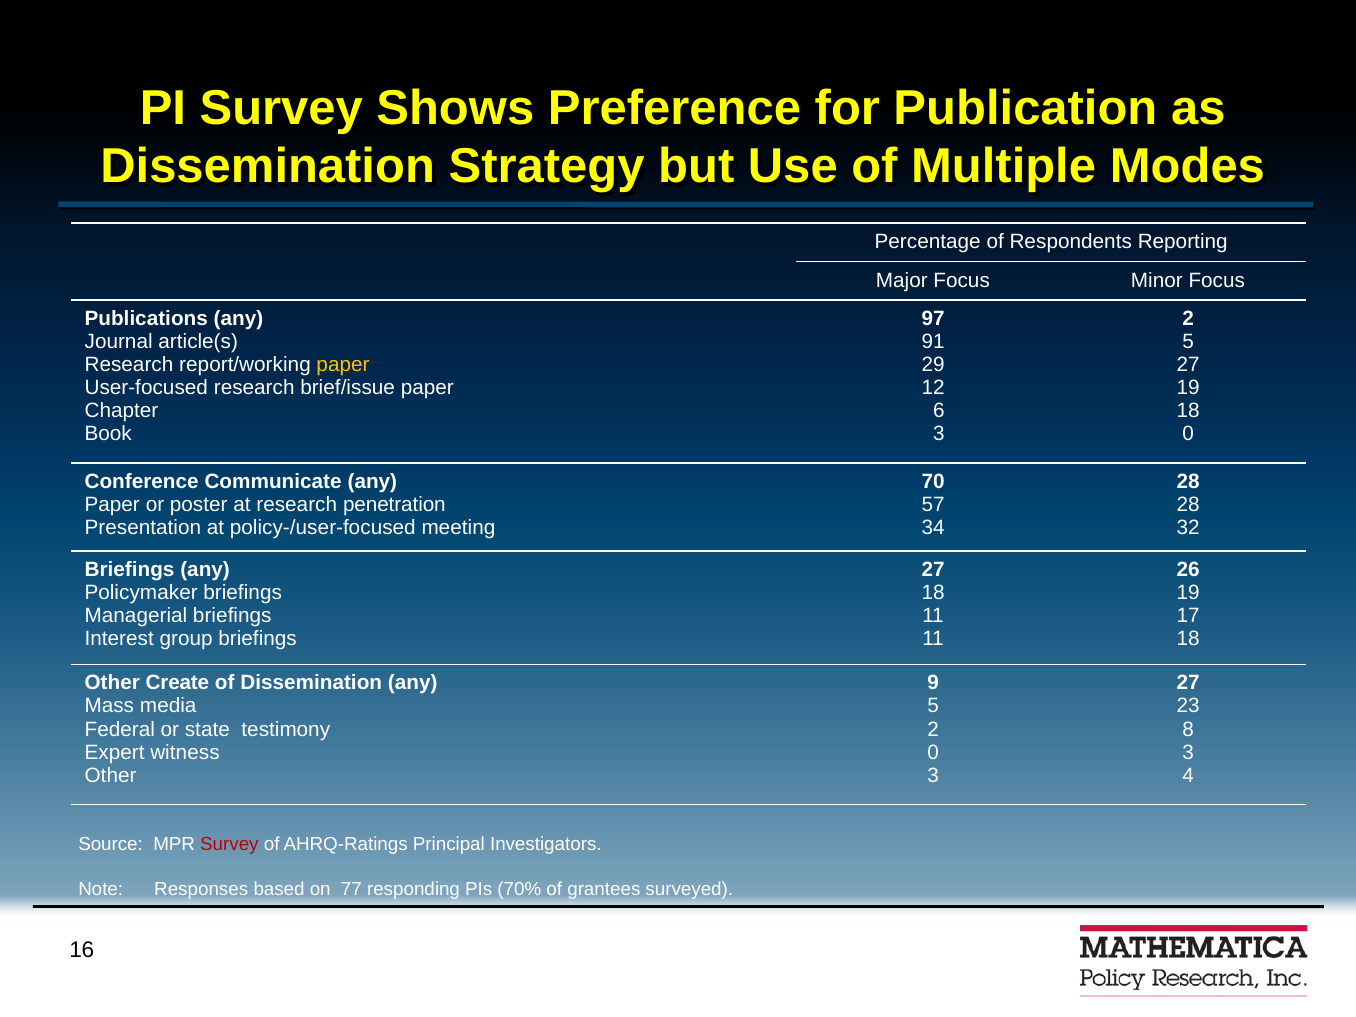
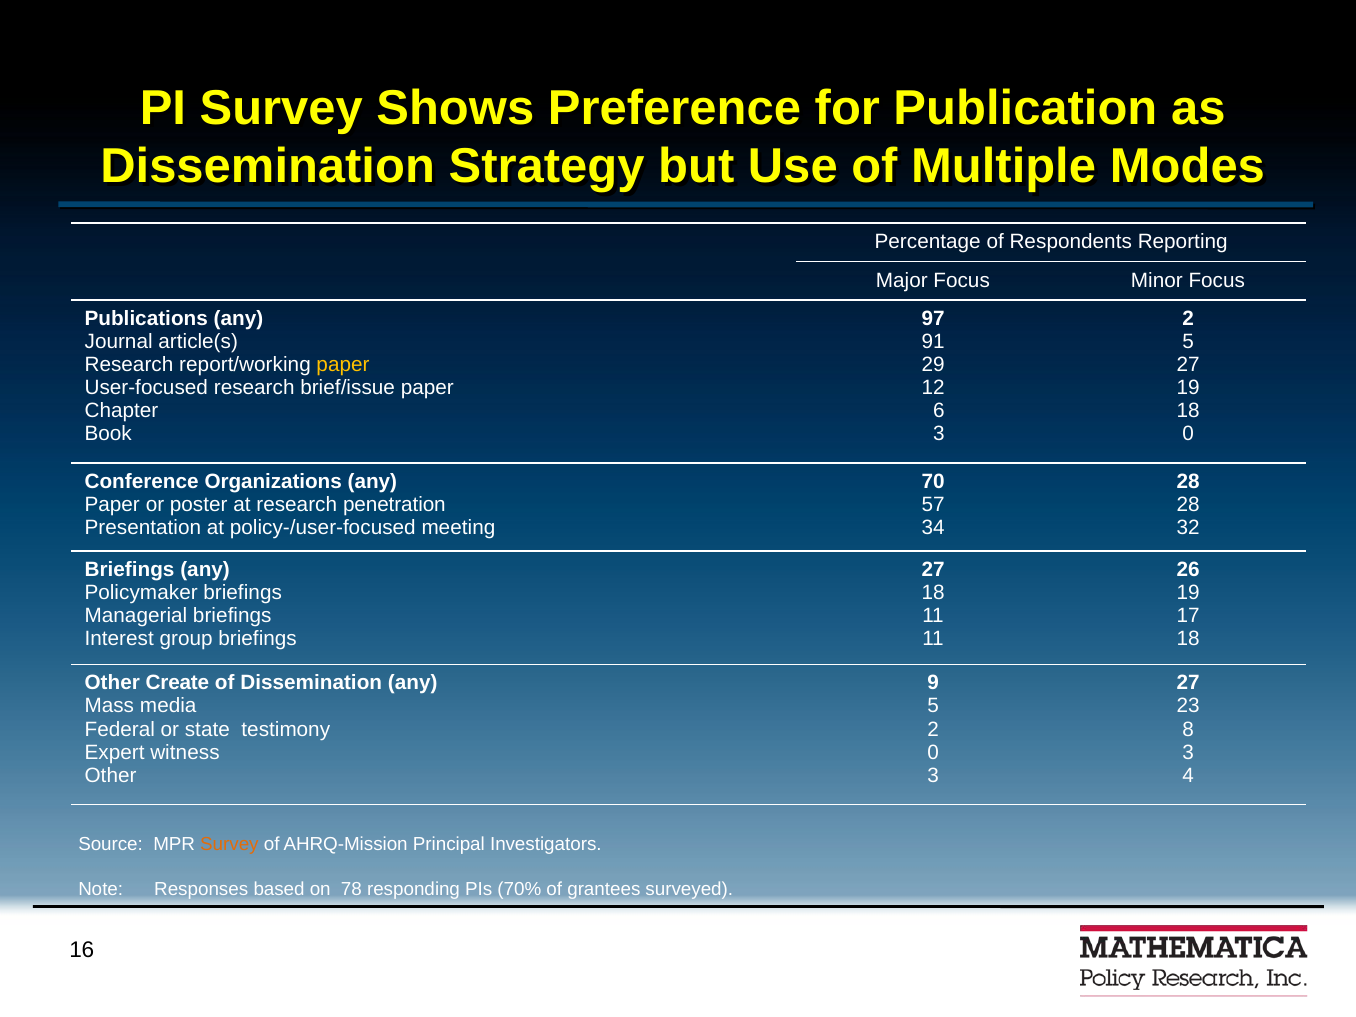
Communicate: Communicate -> Organizations
Survey at (229, 844) colour: red -> orange
AHRQ-Ratings: AHRQ-Ratings -> AHRQ-Mission
77: 77 -> 78
